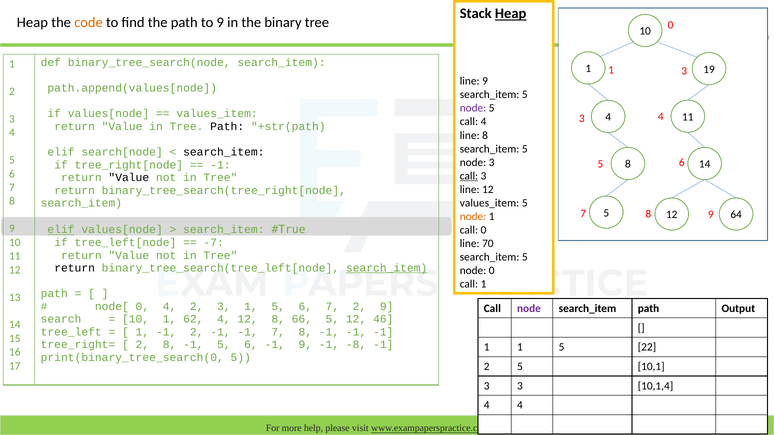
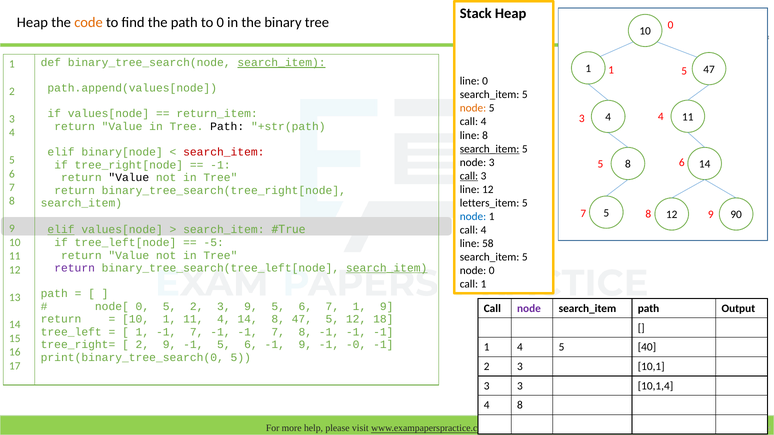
Heap at (511, 14) underline: present -> none
to 9: 9 -> 0
search_item at (282, 63) underline: none -> present
1 19: 19 -> 47
1 3: 3 -> 5
line 9: 9 -> 0
node at (473, 108) colour: purple -> orange
values_item at (217, 114): values_item -> return_item
search_item at (490, 149) underline: none -> present
search[node: search[node -> binary[node
search_item at (224, 152) colour: black -> red
values_item at (490, 203): values_item -> letters_item
64: 64 -> 90
node at (473, 217) colour: orange -> blue
0 at (484, 230): 0 -> 4
-7: -7 -> -5
70: 70 -> 58
return at (75, 268) colour: black -> purple
0 4: 4 -> 5
3 1: 1 -> 9
7 2: 2 -> 1
search at (61, 319): search -> return
1 62: 62 -> 11
4 12: 12 -> 14
8 66: 66 -> 47
46: 46 -> 18
1 -1 2: 2 -> 7
2 8: 8 -> 9
-8: -8 -> -0
1 1: 1 -> 4
22: 22 -> 40
5 at (520, 367): 5 -> 3
4 at (520, 406): 4 -> 8
